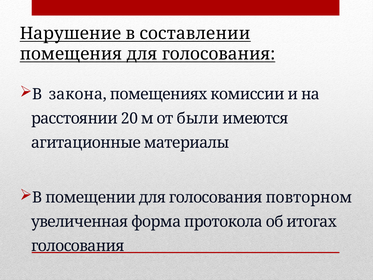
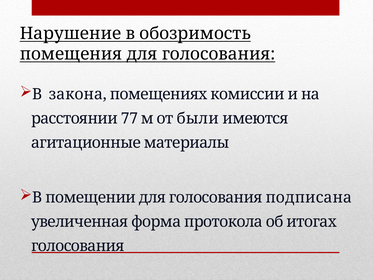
составлении: составлении -> обозримость
20: 20 -> 77
повторном: повторном -> подписана
